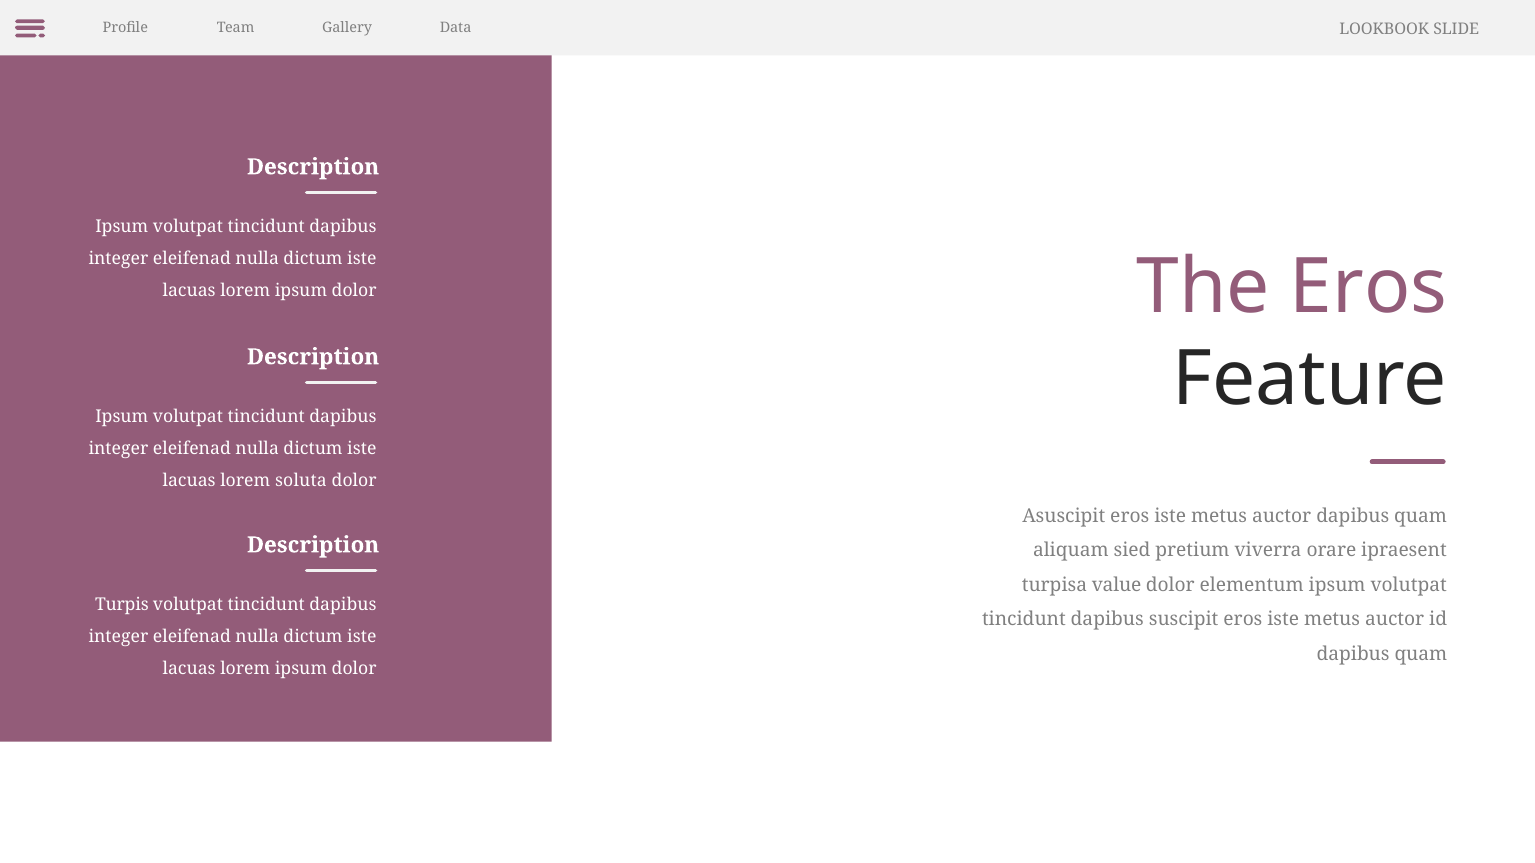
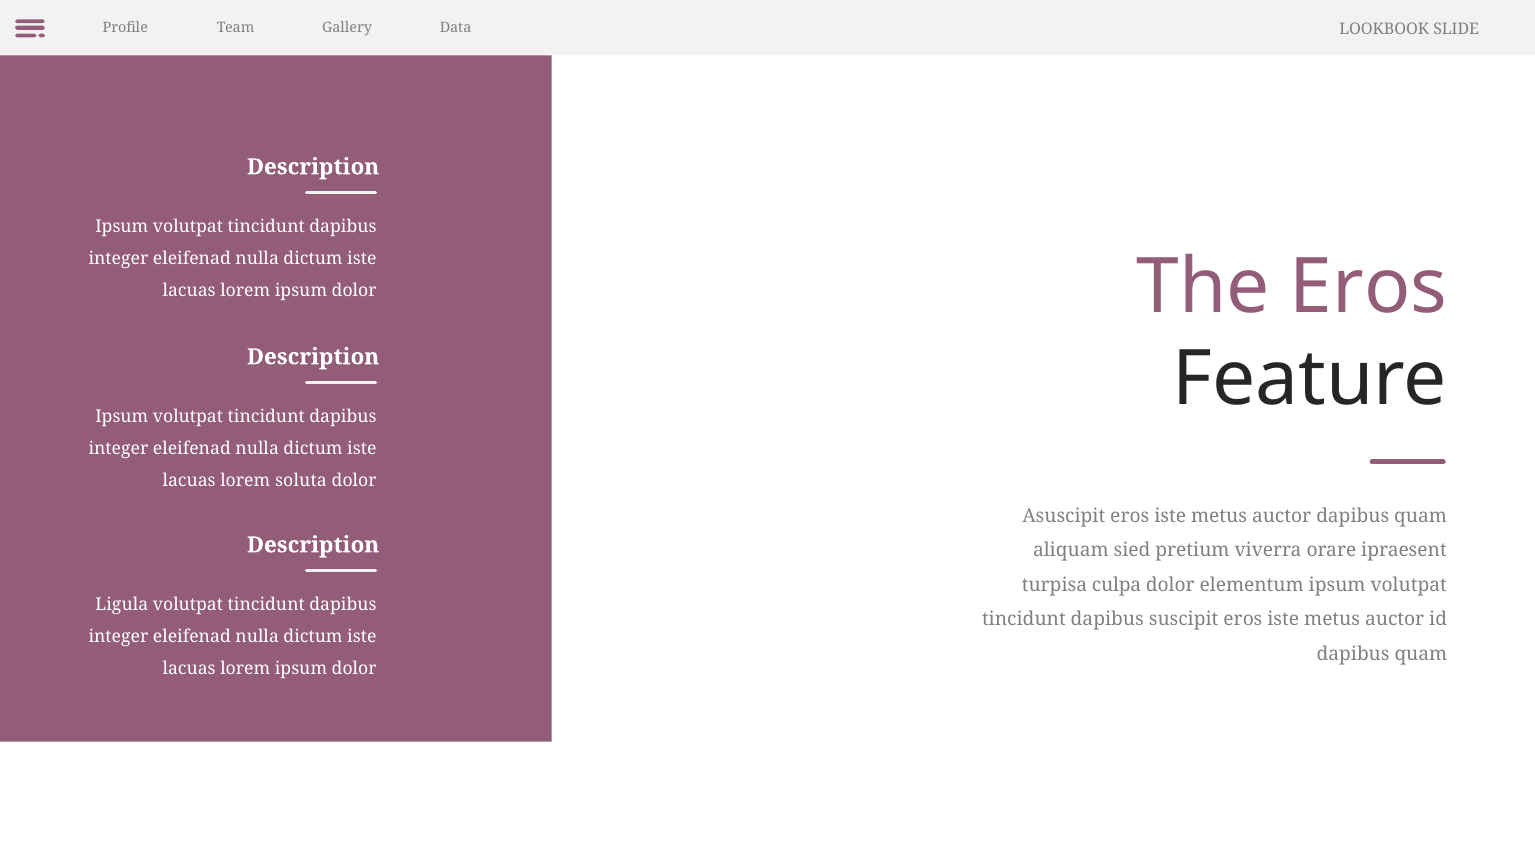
value: value -> culpa
Turpis: Turpis -> Ligula
